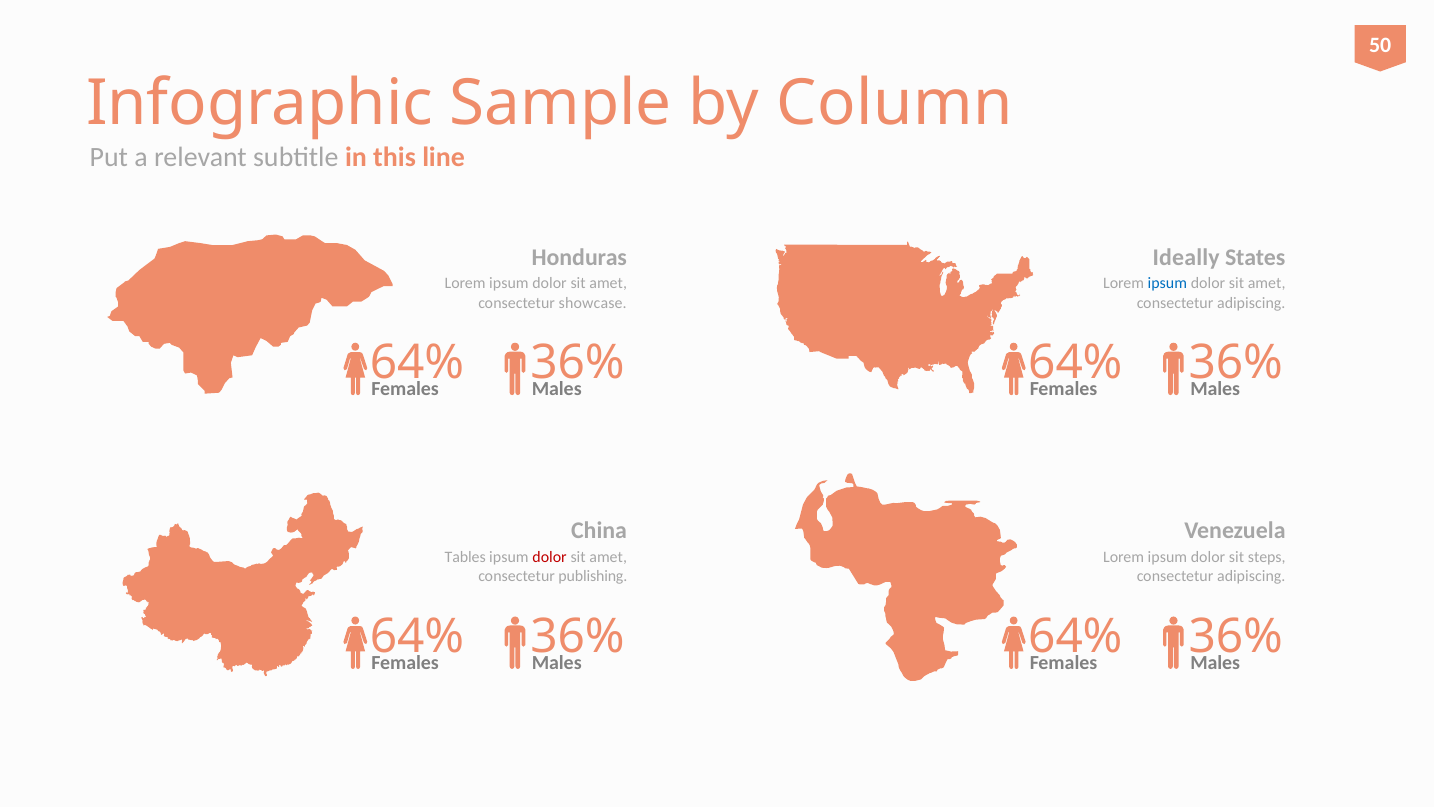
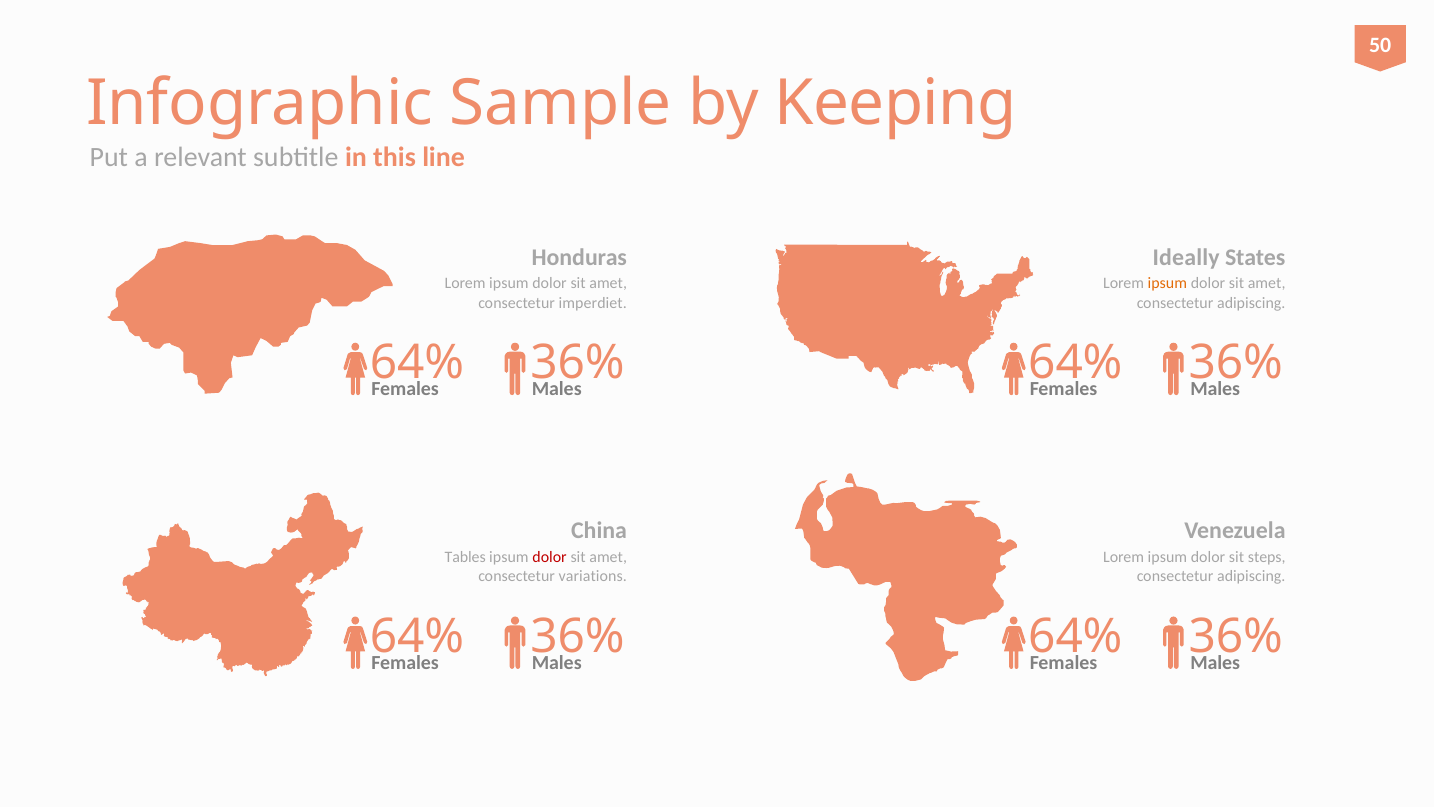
Column: Column -> Keeping
ipsum at (1167, 284) colour: blue -> orange
showcase: showcase -> imperdiet
publishing: publishing -> variations
